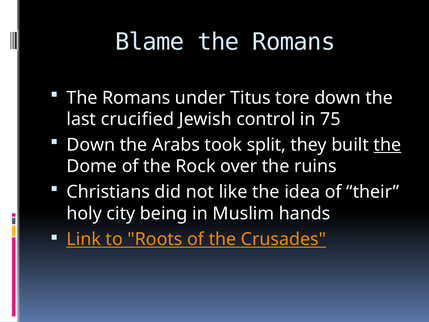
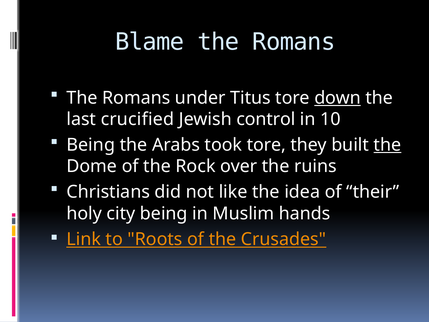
down at (338, 98) underline: none -> present
75: 75 -> 10
Down at (91, 145): Down -> Being
took split: split -> tore
